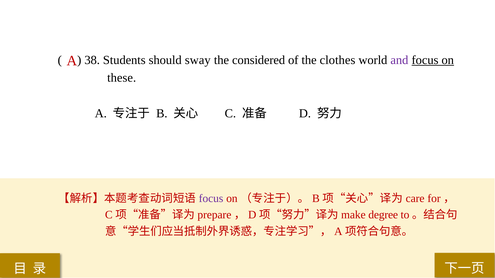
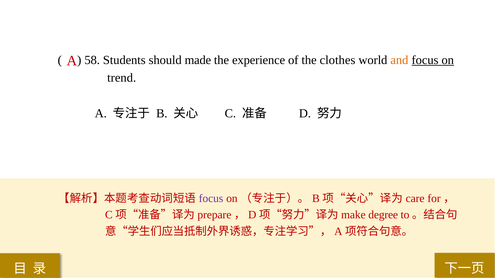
38: 38 -> 58
sway: sway -> made
considered: considered -> experience
and colour: purple -> orange
these: these -> trend
